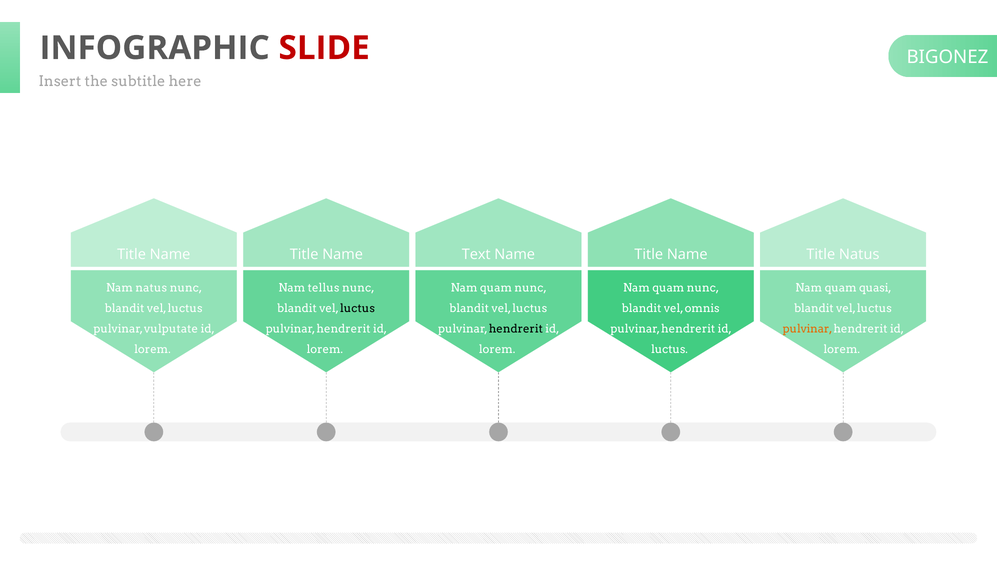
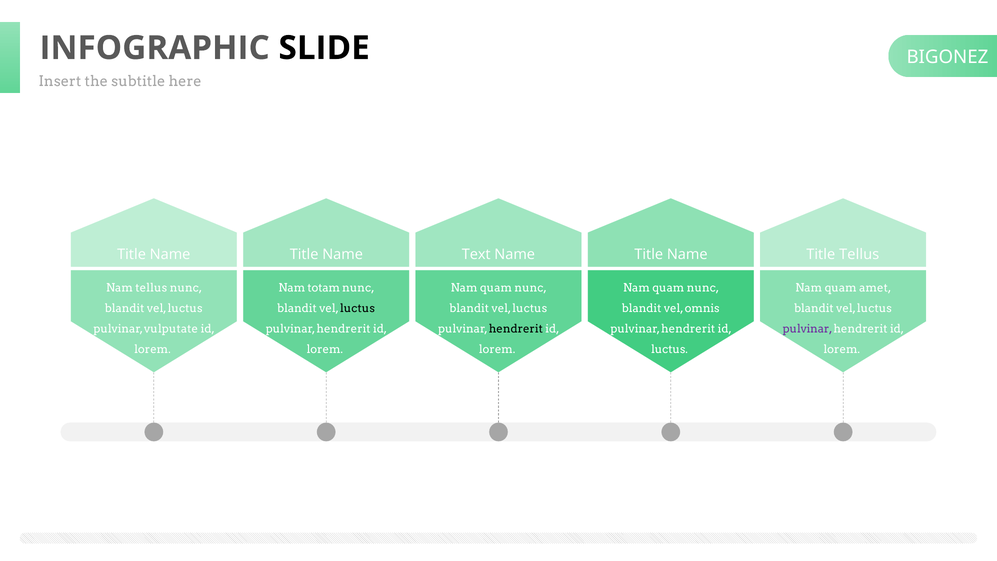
SLIDE colour: red -> black
Title Natus: Natus -> Tellus
Nam natus: natus -> tellus
tellus: tellus -> totam
quasi: quasi -> amet
pulvinar at (808, 329) colour: orange -> purple
